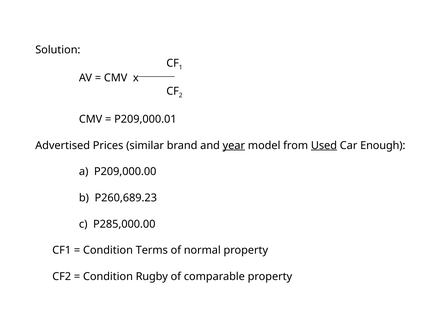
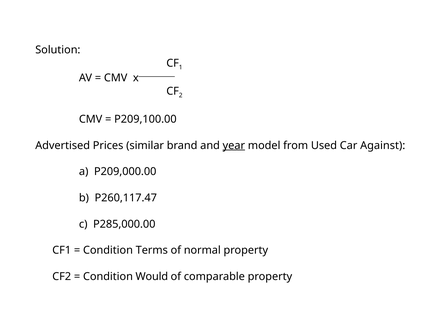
P209,000.01: P209,000.01 -> P209,100.00
Used underline: present -> none
Enough: Enough -> Against
P260,689.23: P260,689.23 -> P260,117.47
Rugby: Rugby -> Would
